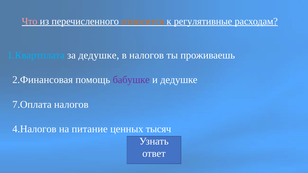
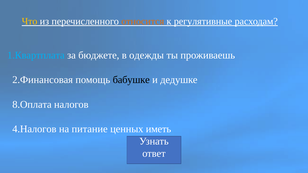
Что colour: pink -> yellow
за дедушке: дедушке -> бюджете
в налогов: налогов -> одежды
бабушке colour: purple -> black
7.Оплата: 7.Оплата -> 8.Оплата
тысяч: тысяч -> иметь
